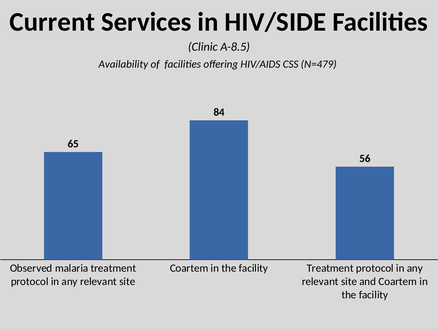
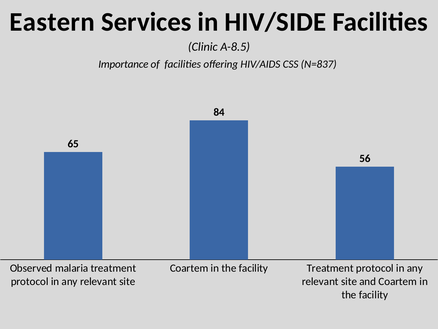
Current: Current -> Eastern
Availability: Availability -> Importance
N=479: N=479 -> N=837
